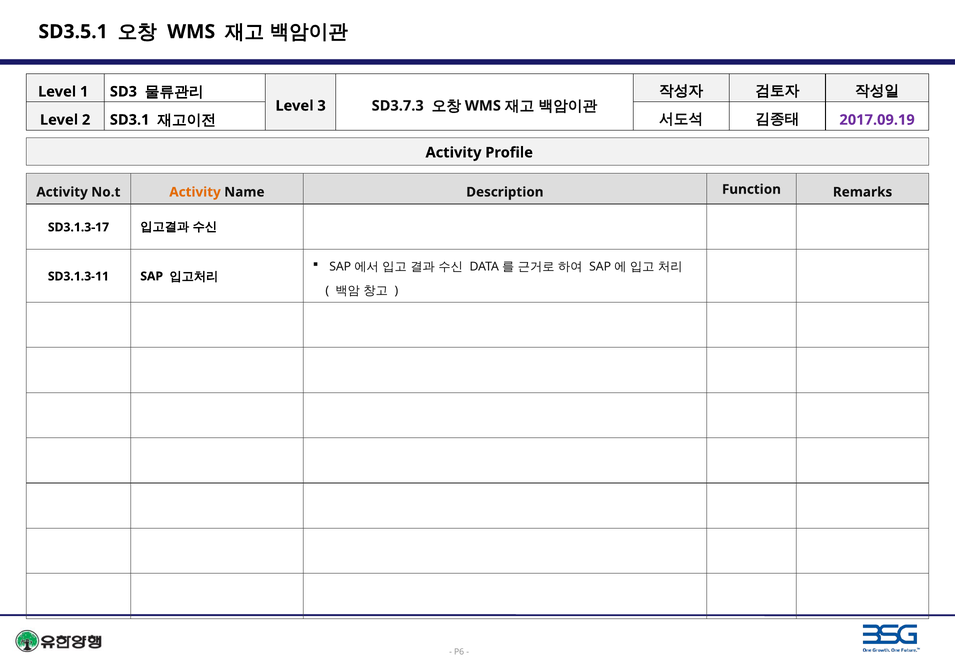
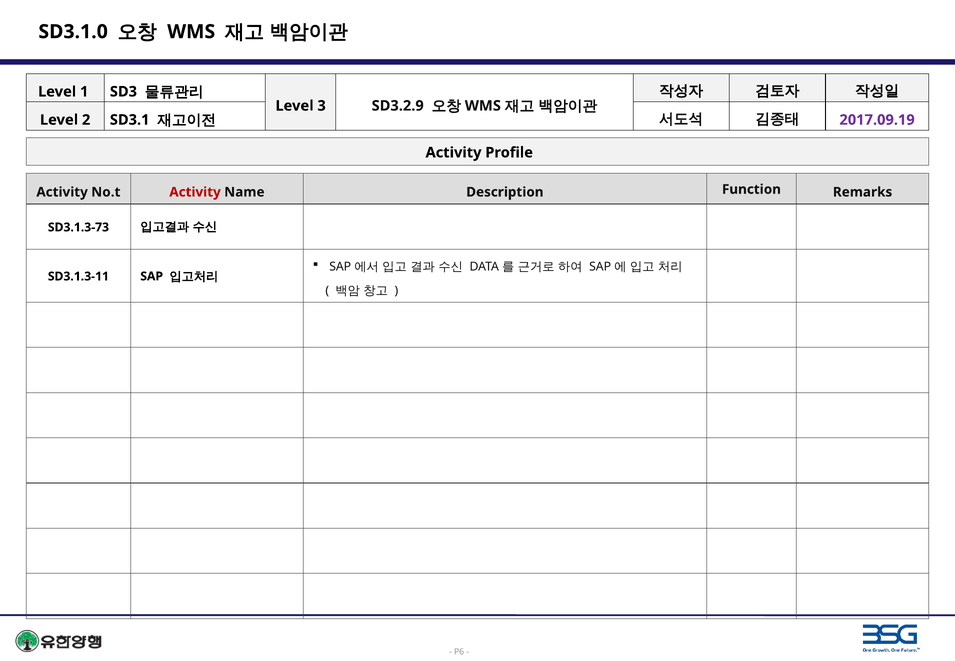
SD3.5.1: SD3.5.1 -> SD3.1.0
SD3.7.3: SD3.7.3 -> SD3.2.9
Activity at (195, 192) colour: orange -> red
SD3.1.3-17: SD3.1.3-17 -> SD3.1.3-73
